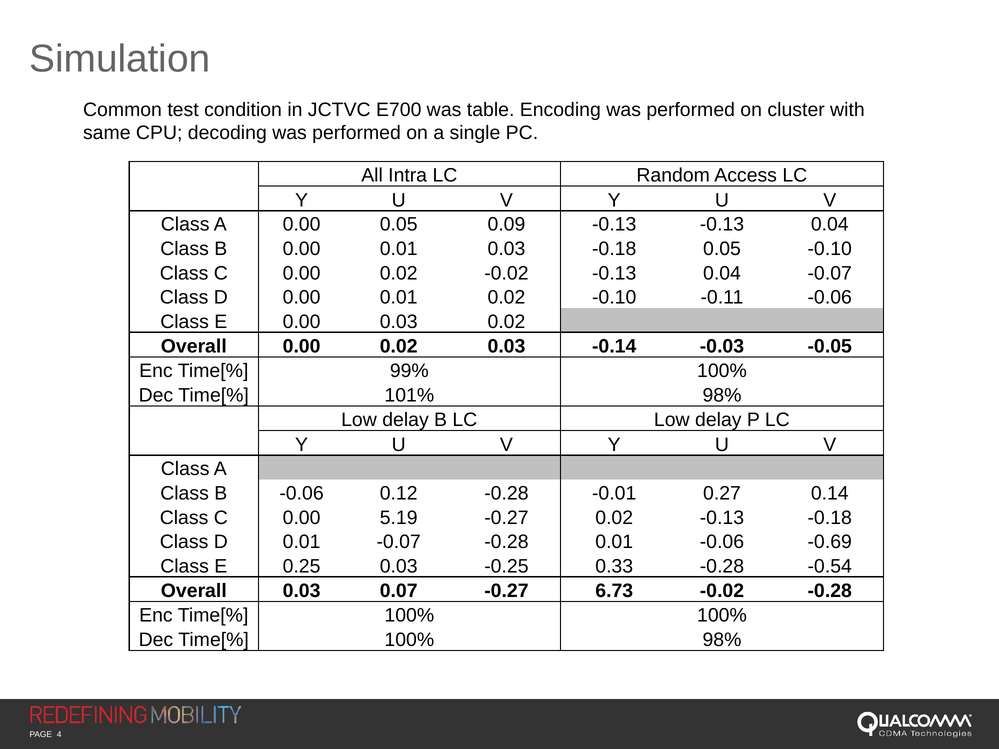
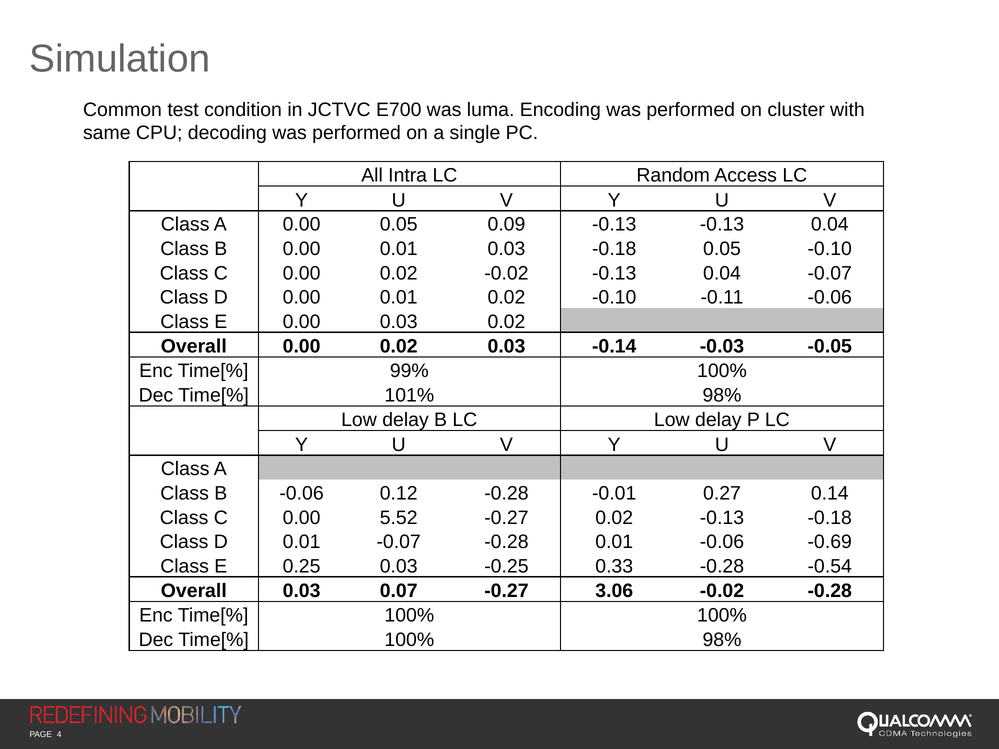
table: table -> luma
5.19: 5.19 -> 5.52
6.73: 6.73 -> 3.06
